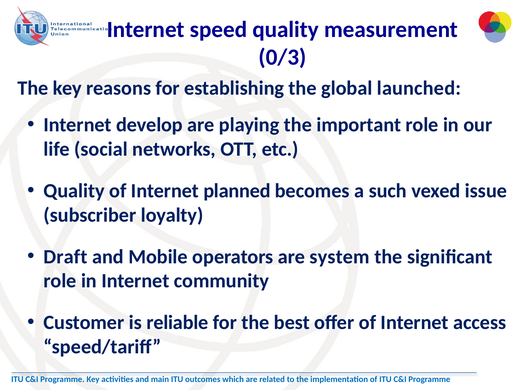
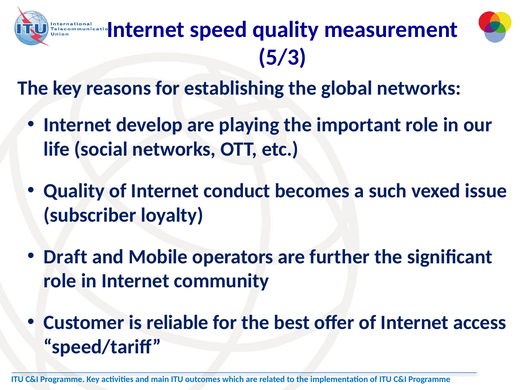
0/3: 0/3 -> 5/3
global launched: launched -> networks
planned: planned -> conduct
system: system -> further
